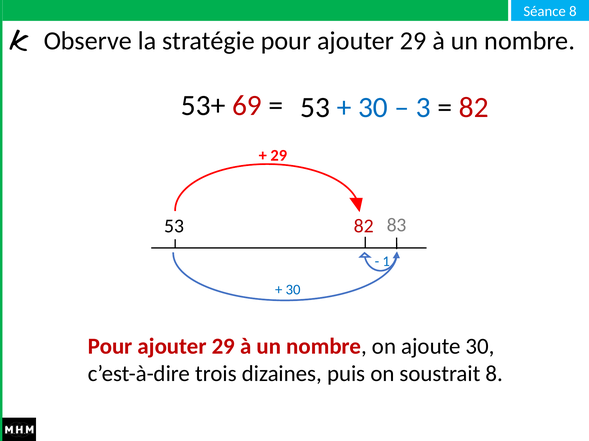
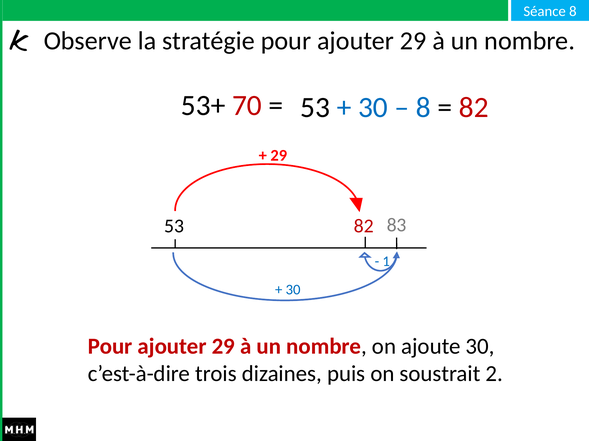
69: 69 -> 70
3 at (423, 108): 3 -> 8
soustrait 8: 8 -> 2
